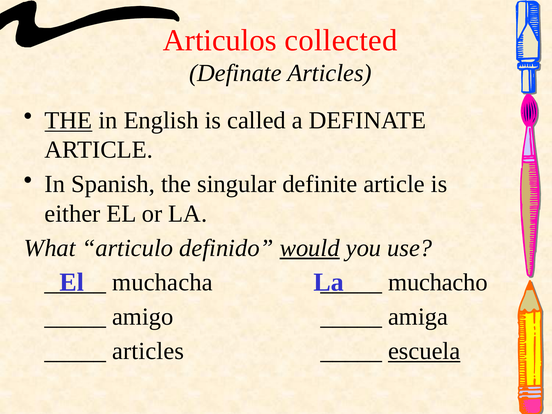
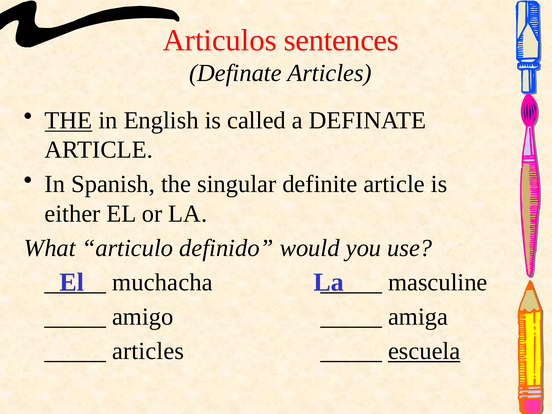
collected: collected -> sentences
would underline: present -> none
muchacho: muchacho -> masculine
